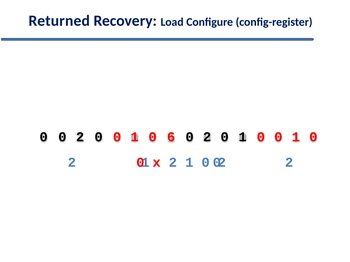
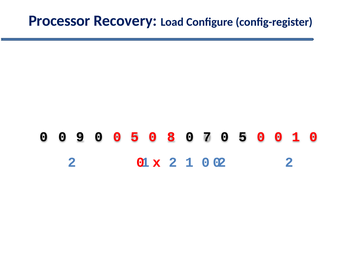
Returned: Returned -> Processor
2 at (80, 137): 2 -> 9
1 at (135, 137): 1 -> 5
6: 6 -> 8
2 at (207, 137): 2 -> 7
1 at (243, 137): 1 -> 5
